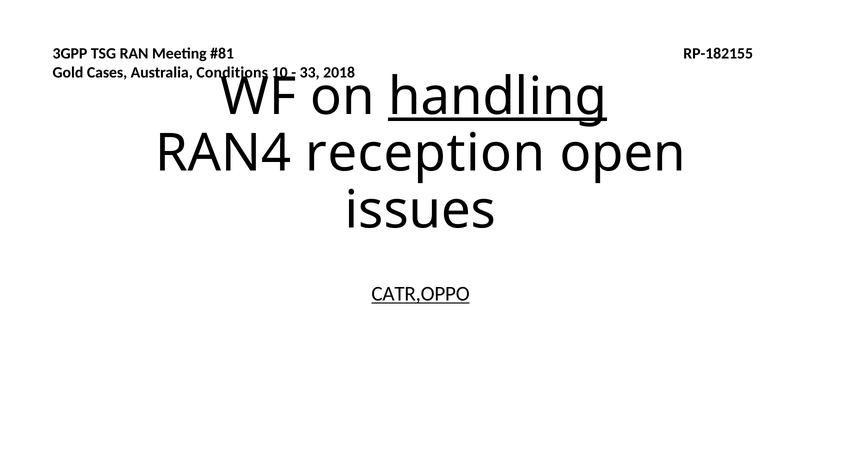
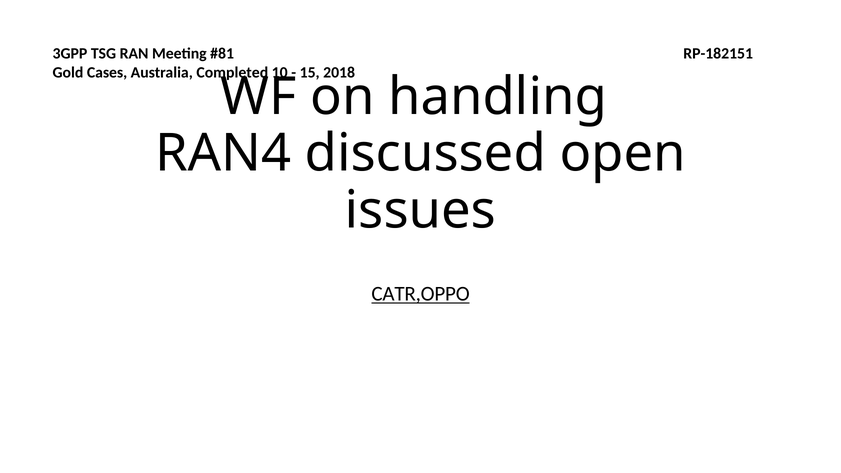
RP-182155: RP-182155 -> RP-182151
Conditions: Conditions -> Completed
33: 33 -> 15
handling underline: present -> none
reception: reception -> discussed
